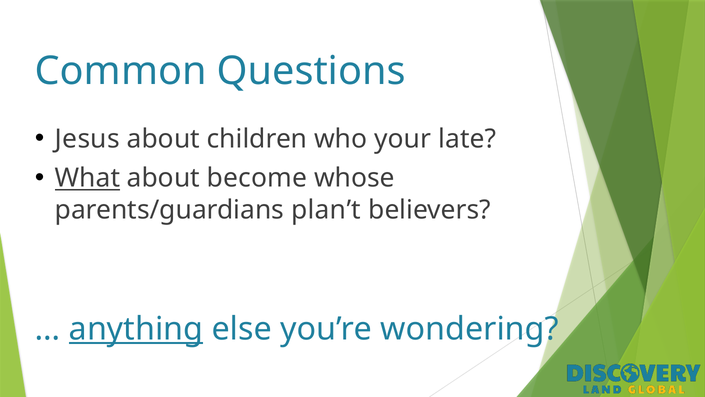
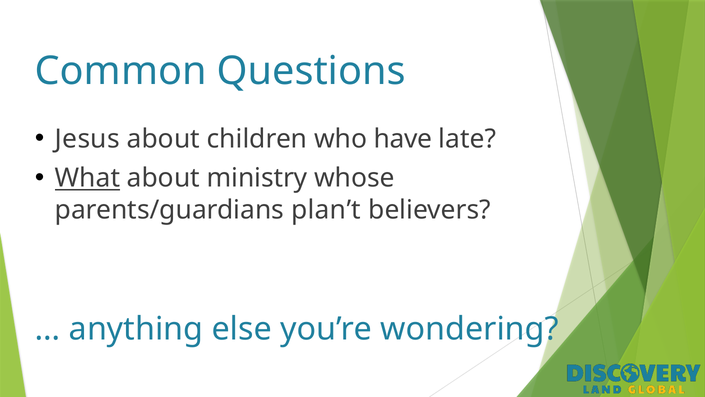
your: your -> have
become: become -> ministry
anything underline: present -> none
